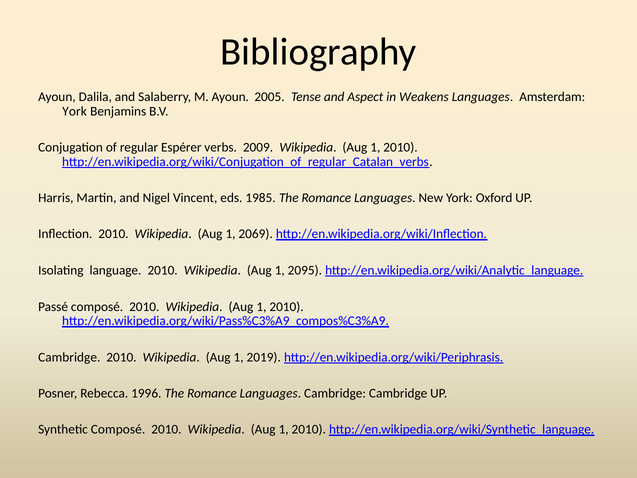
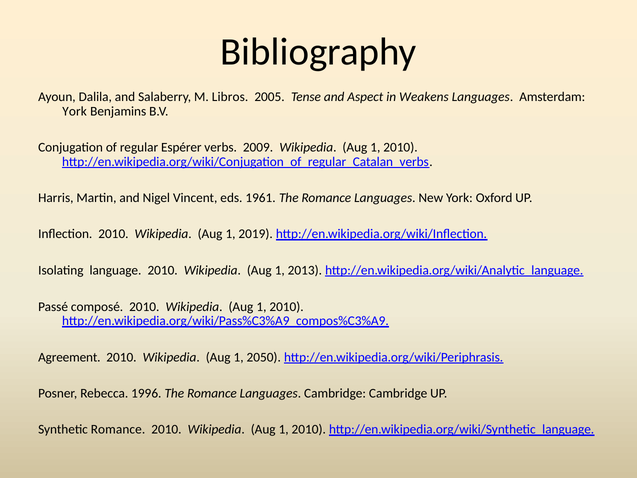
M Ayoun: Ayoun -> Libros
1985: 1985 -> 1961
2069: 2069 -> 2019
2095: 2095 -> 2013
Cambridge at (69, 357): Cambridge -> Agreement
2019: 2019 -> 2050
Synthetic Composé: Composé -> Romance
